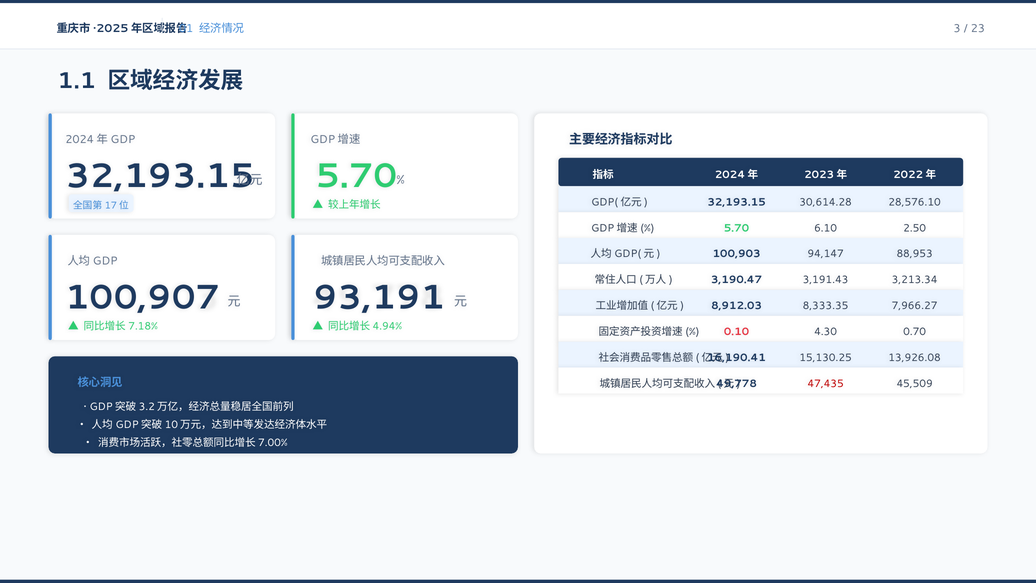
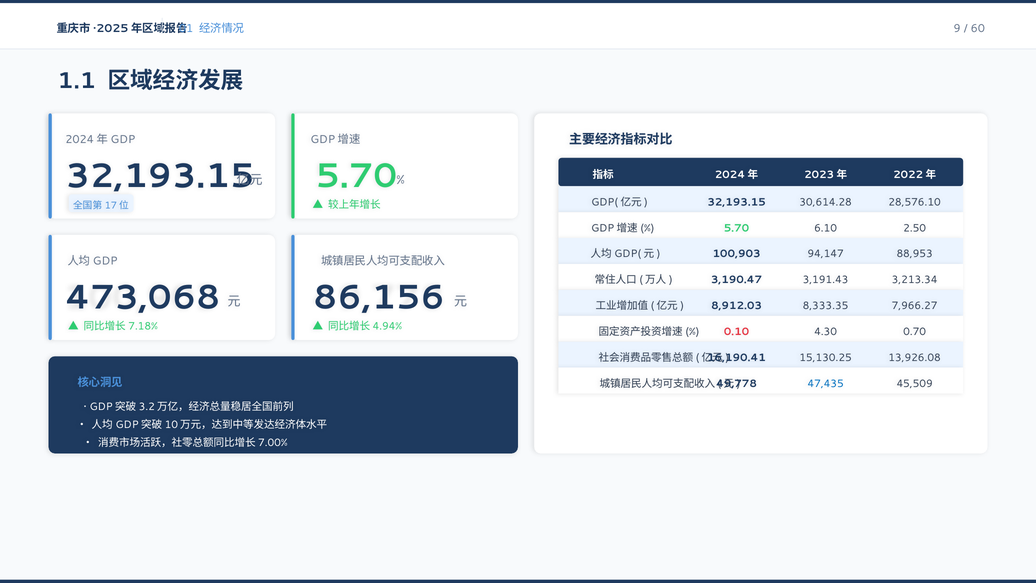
3: 3 -> 9
23: 23 -> 60
100,907: 100,907 -> 473,068
93,191: 93,191 -> 86,156
47,435 colour: red -> blue
